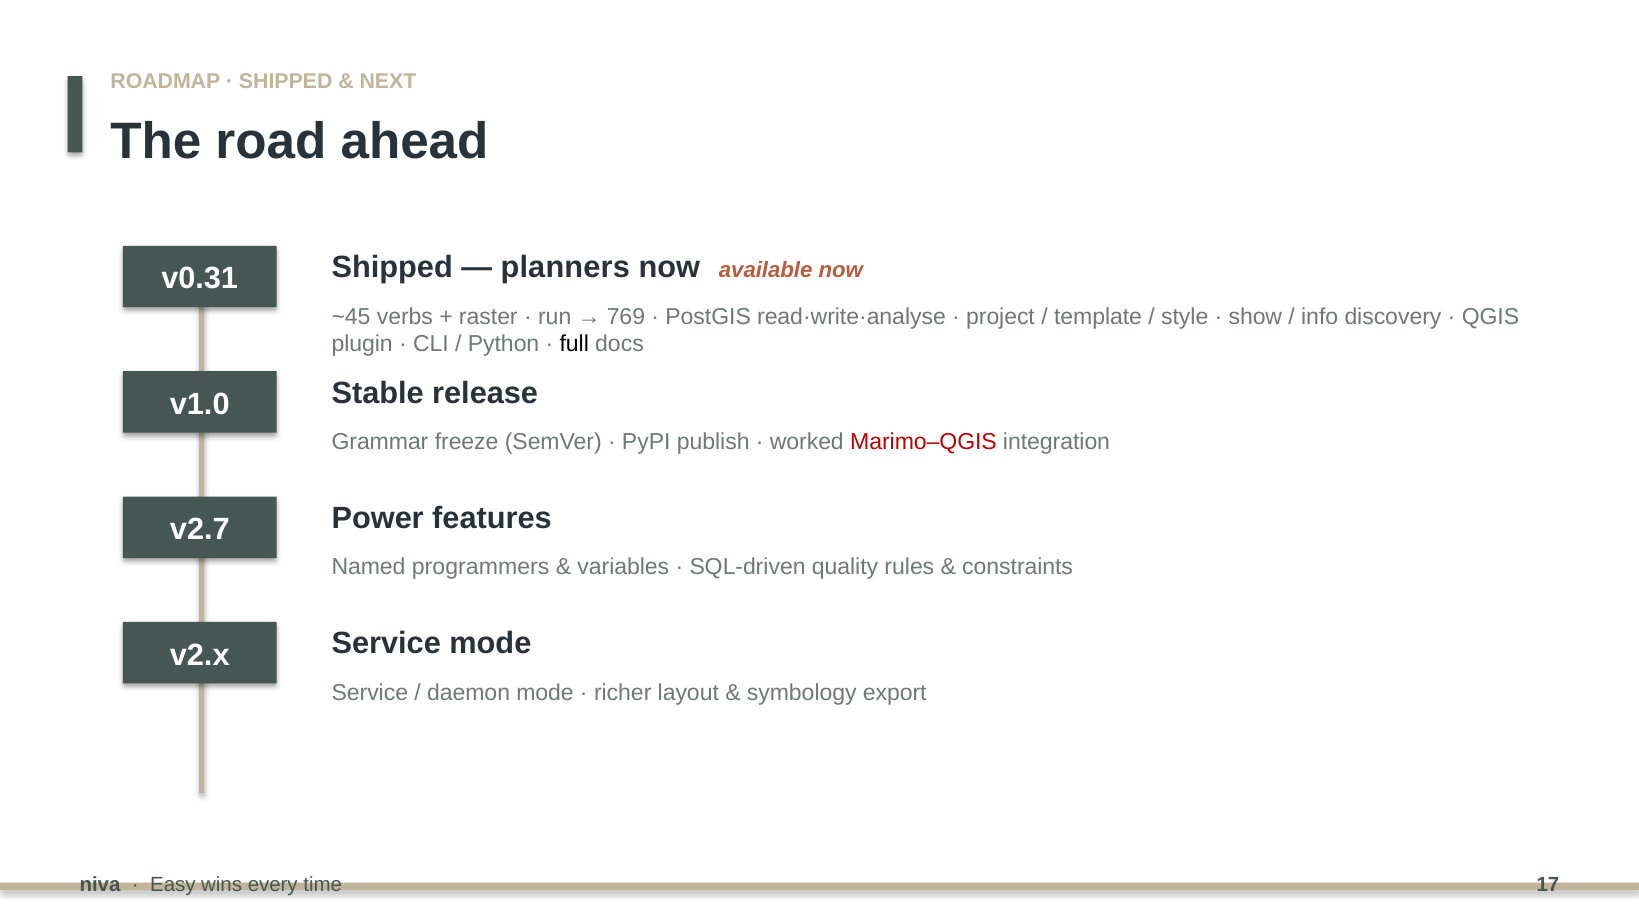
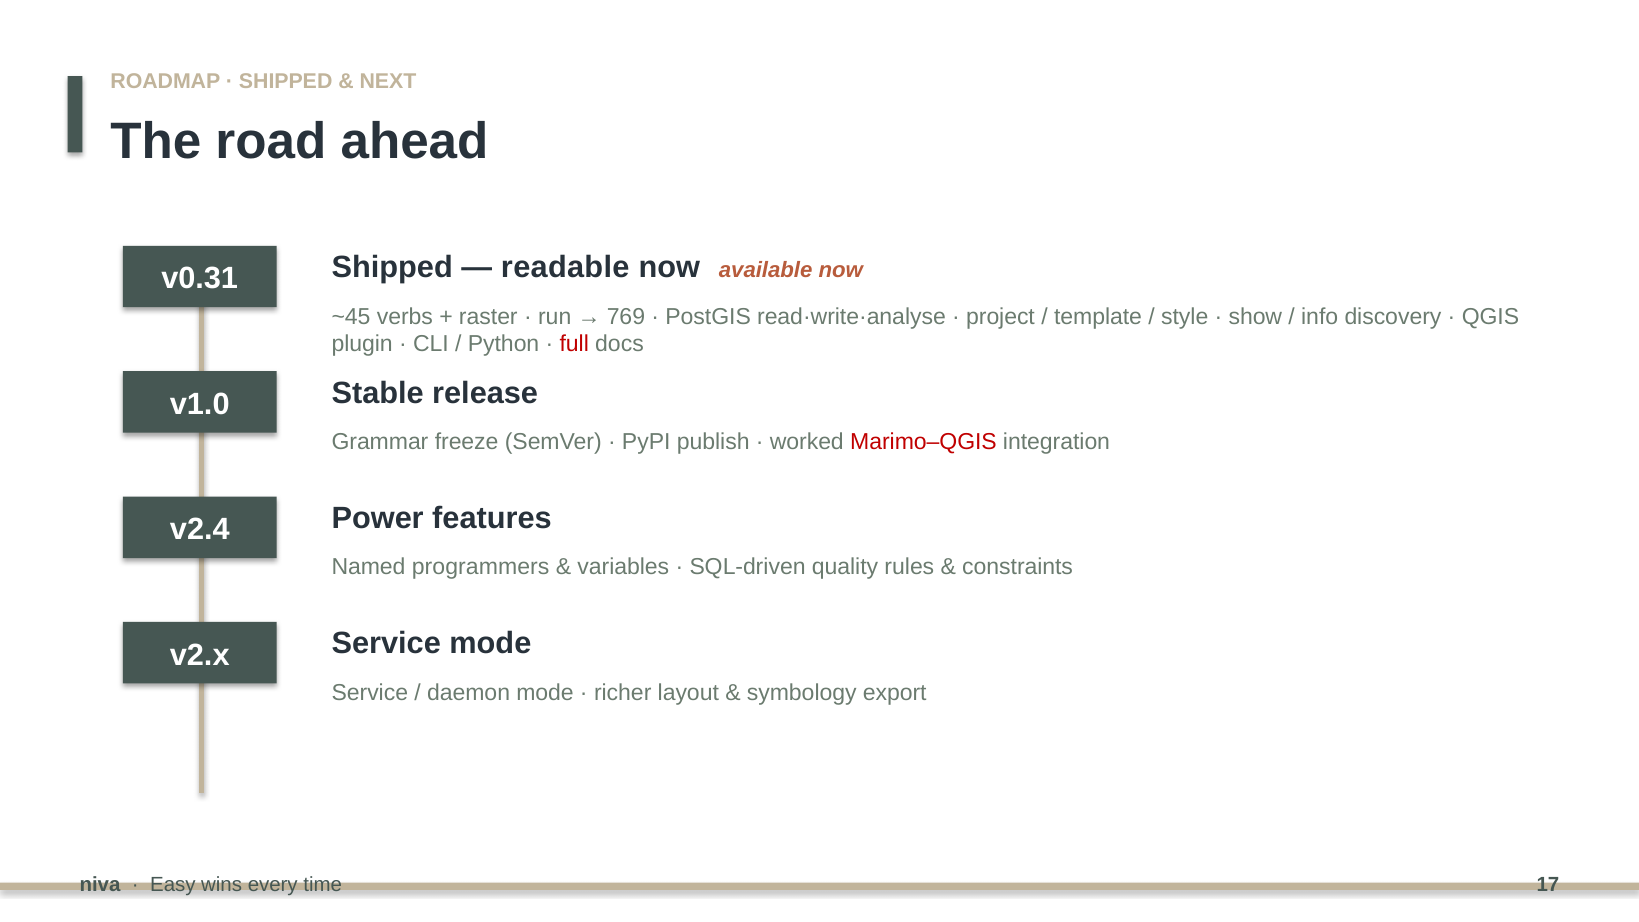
planners: planners -> readable
full colour: black -> red
v2.7: v2.7 -> v2.4
